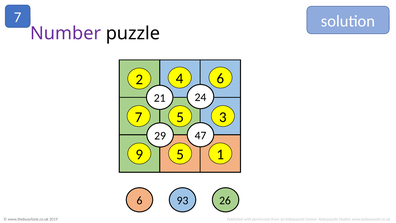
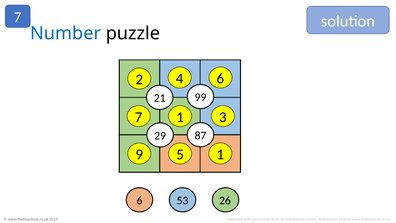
Number colour: purple -> blue
24: 24 -> 99
7 5: 5 -> 1
47: 47 -> 87
93: 93 -> 53
